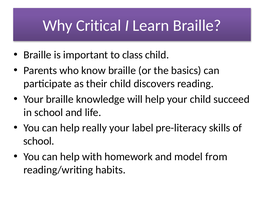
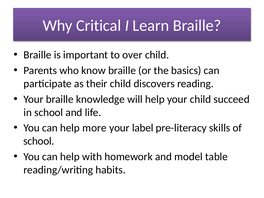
class: class -> over
really: really -> more
from: from -> table
